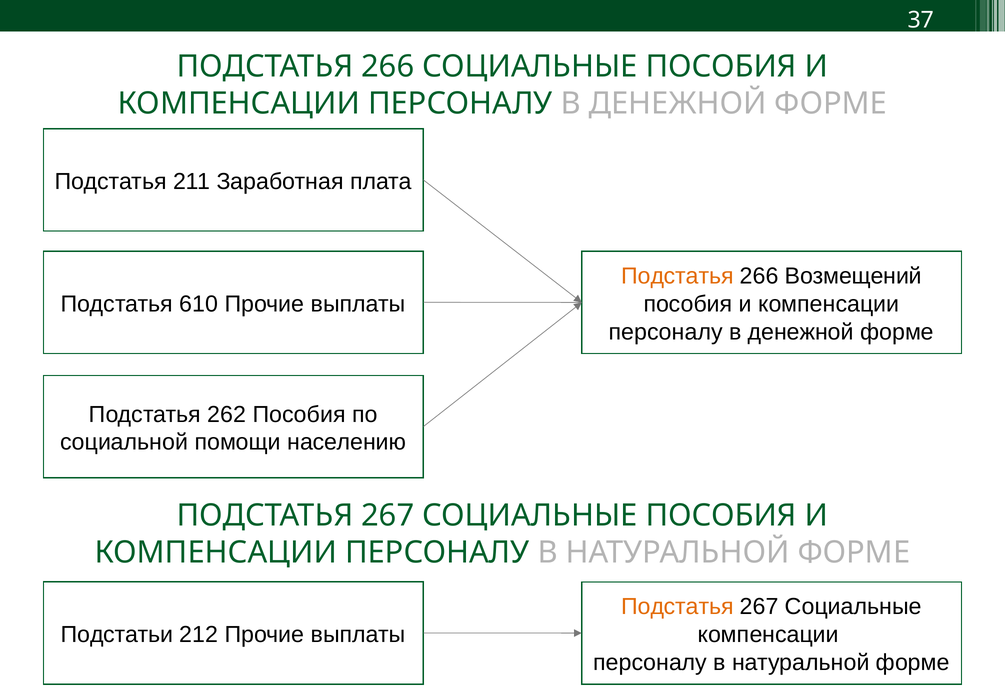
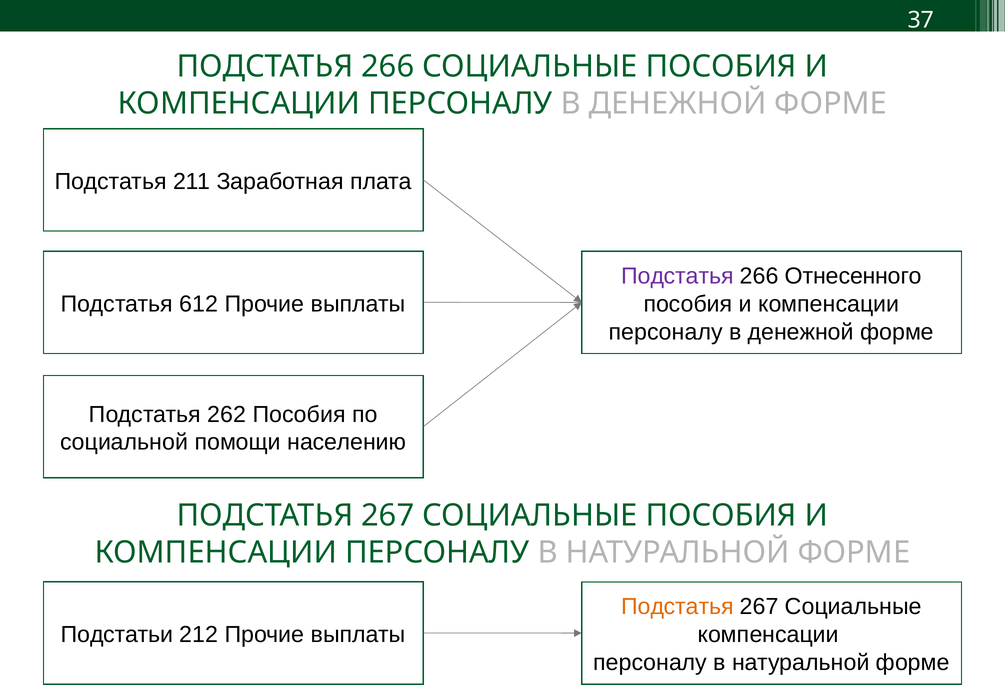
Подстатья at (677, 276) colour: orange -> purple
Возмещений: Возмещений -> Отнесенного
610: 610 -> 612
